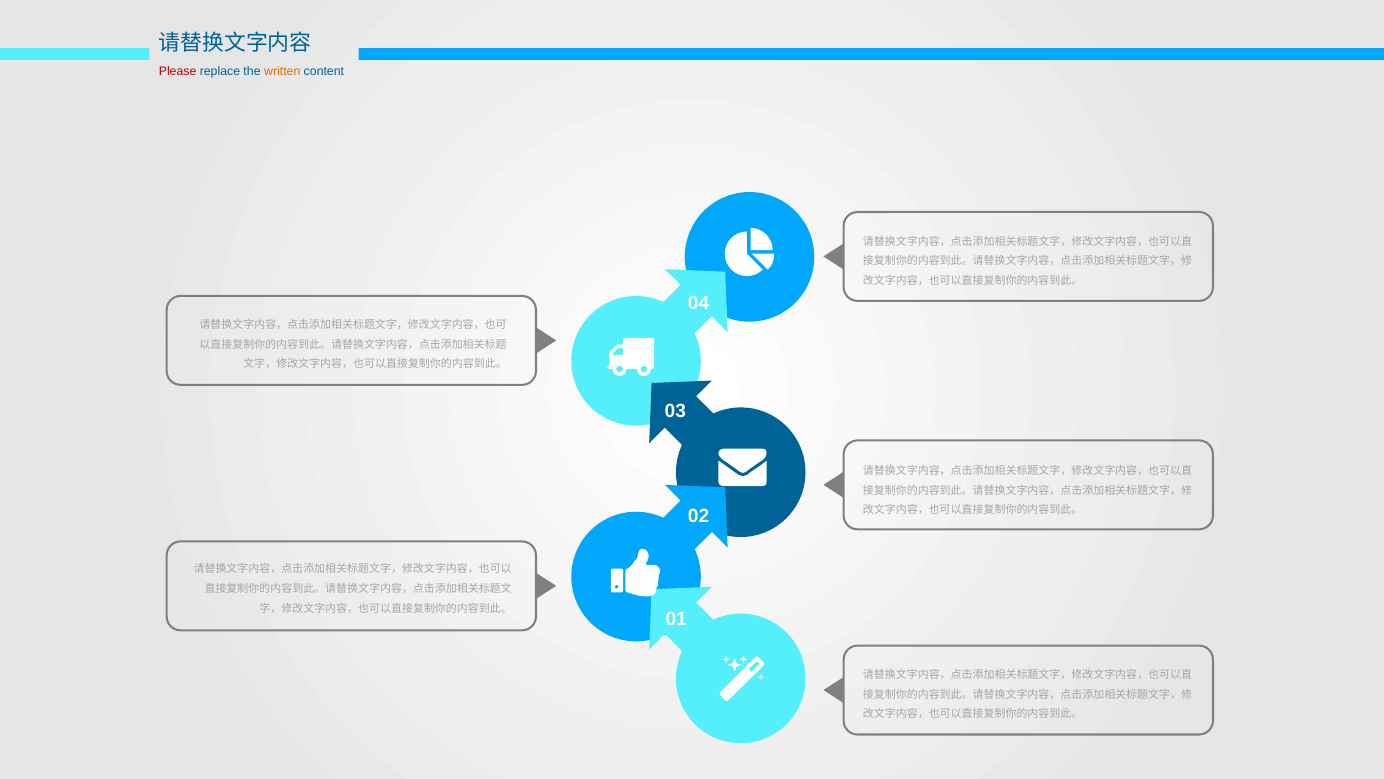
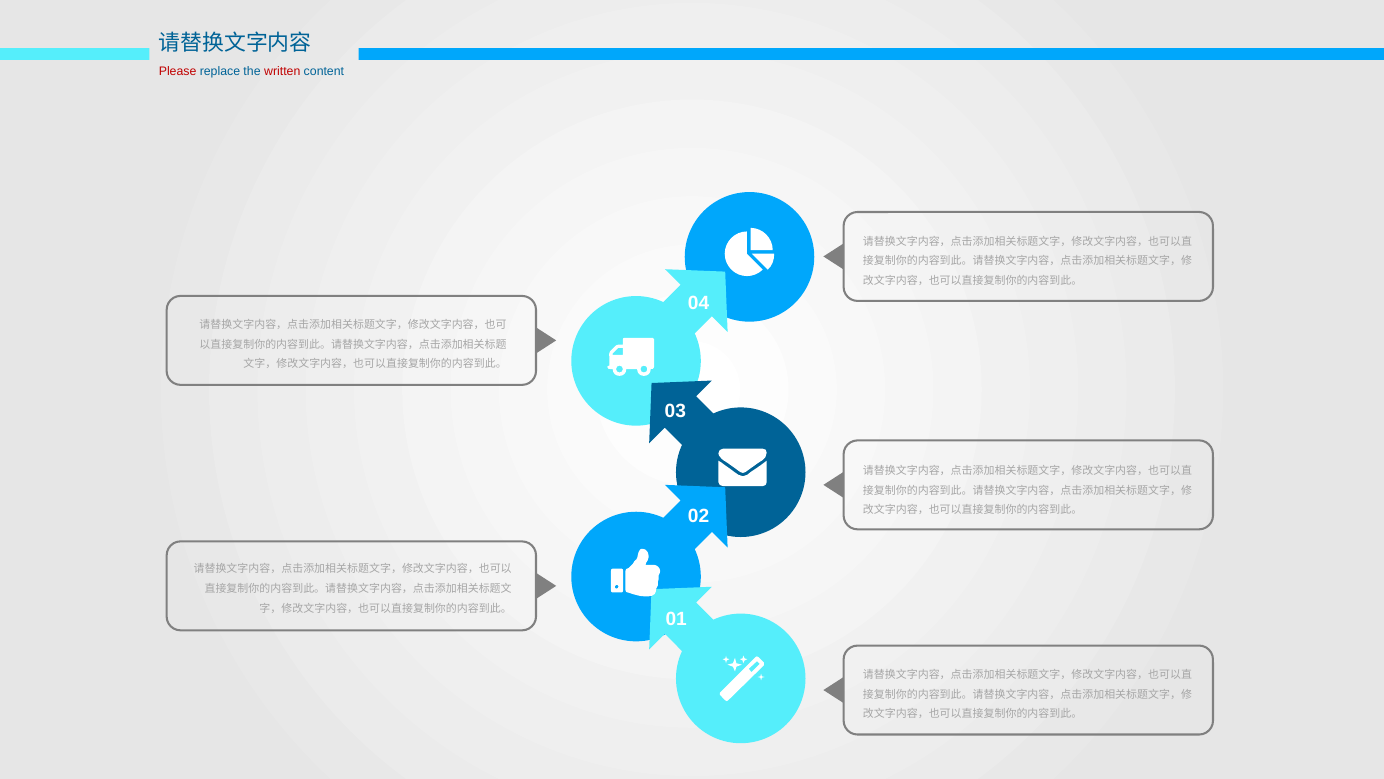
written colour: orange -> red
